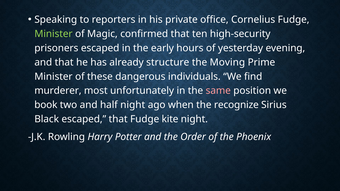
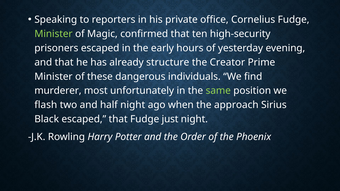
Moving: Moving -> Creator
same colour: pink -> light green
book: book -> flash
recognize: recognize -> approach
kite: kite -> just
